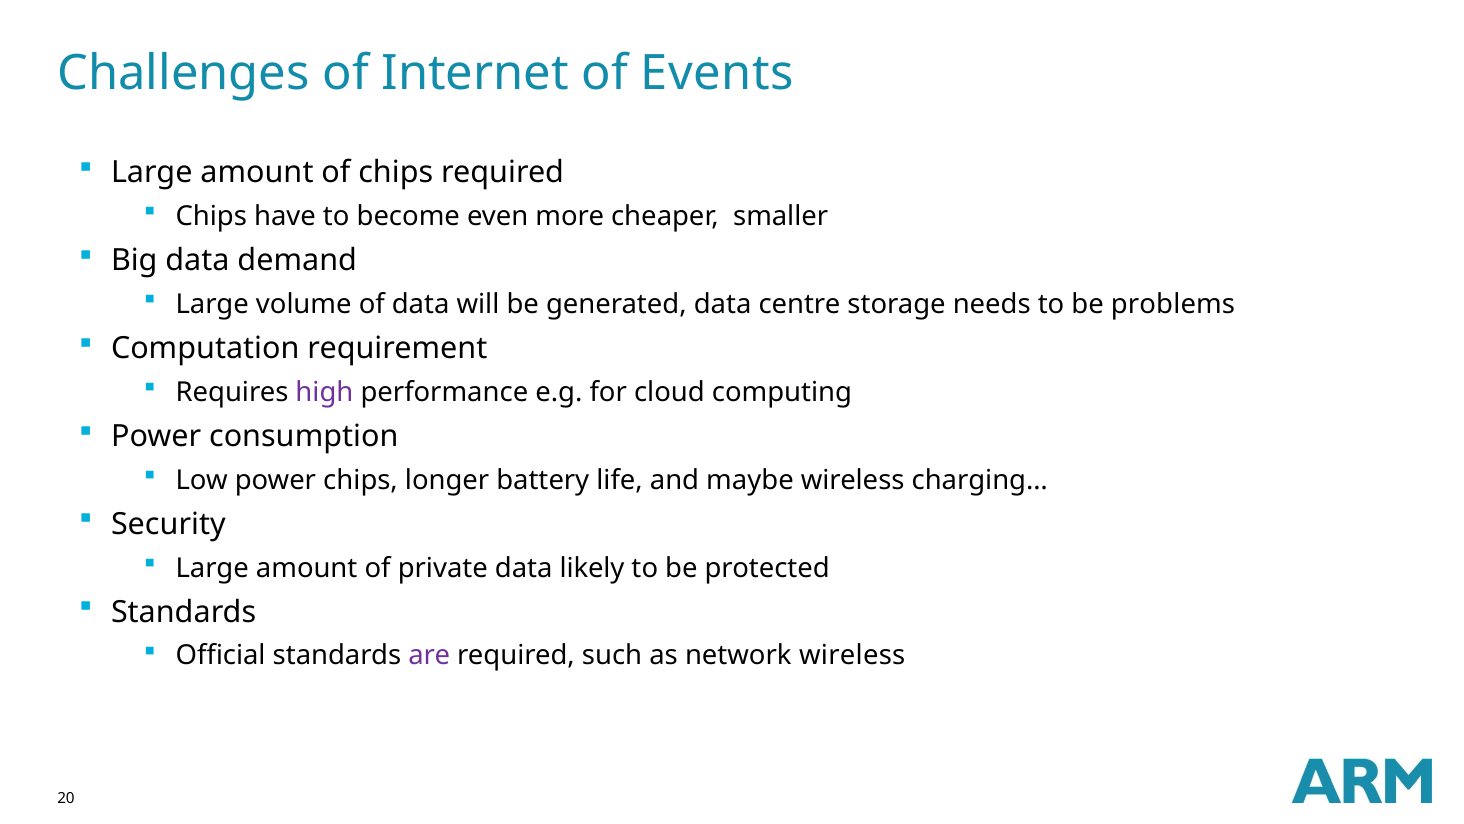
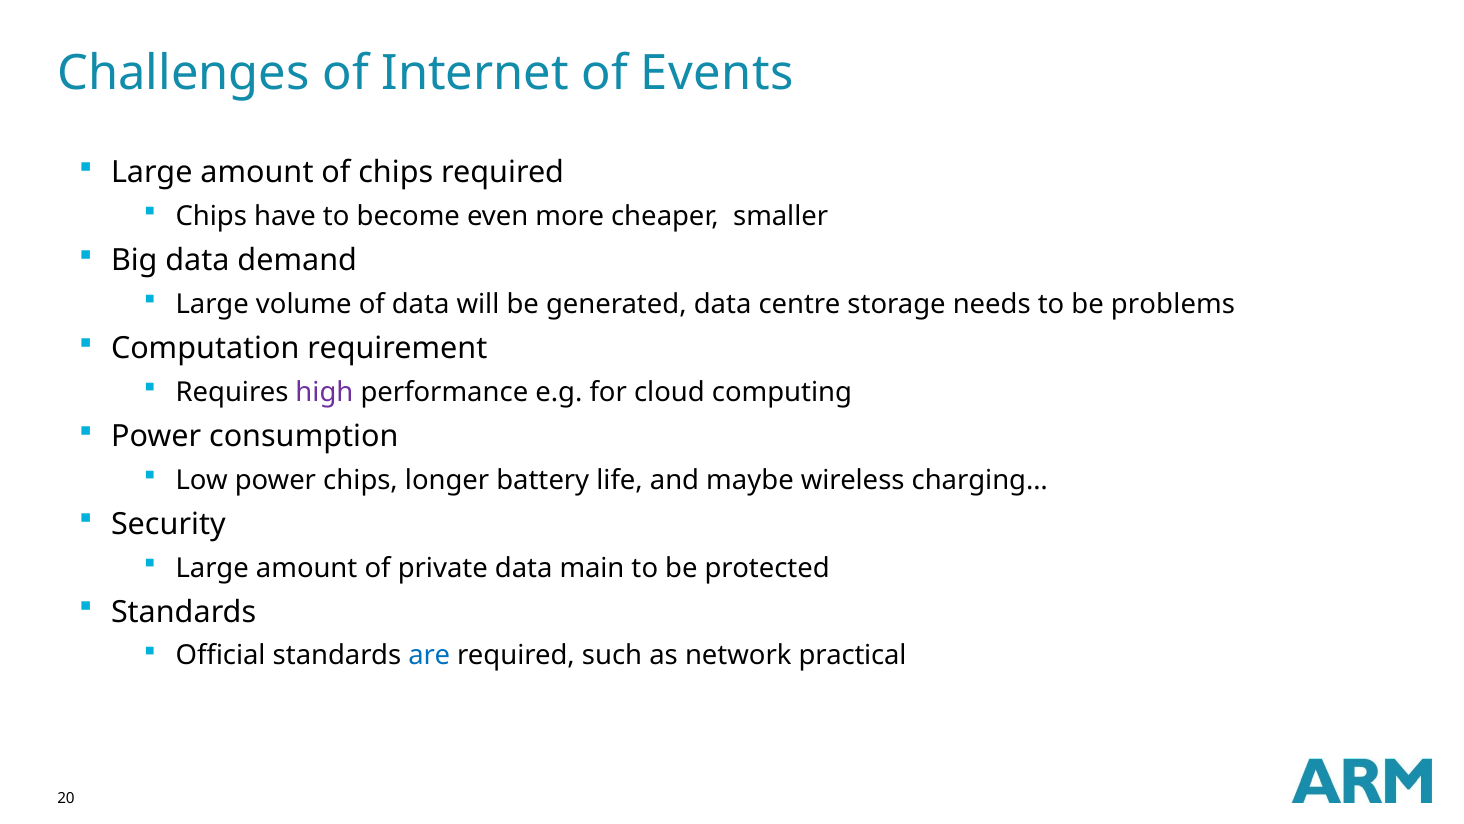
likely: likely -> main
are colour: purple -> blue
network wireless: wireless -> practical
